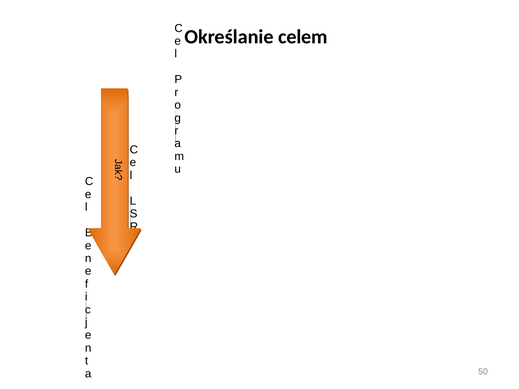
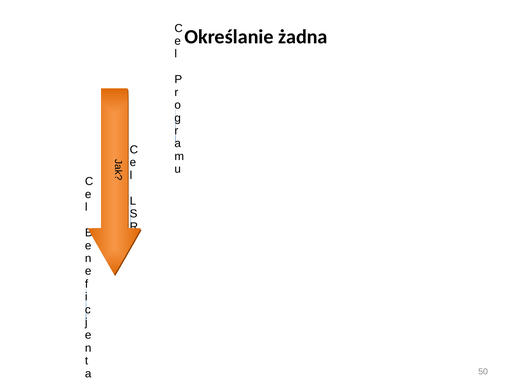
celem: celem -> żadna
